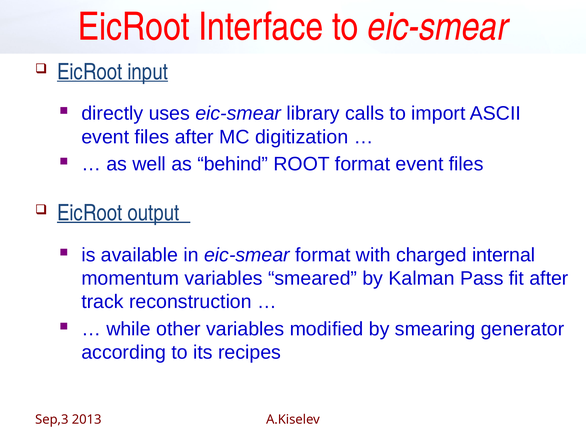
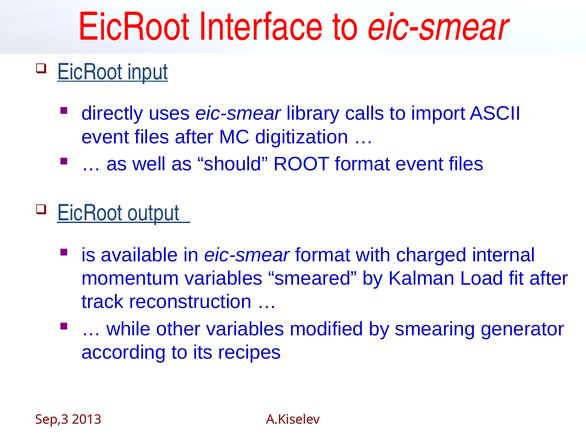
behind: behind -> should
Pass: Pass -> Load
